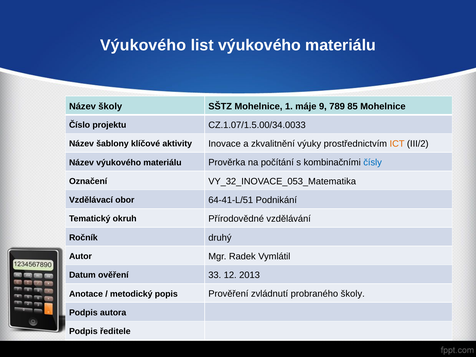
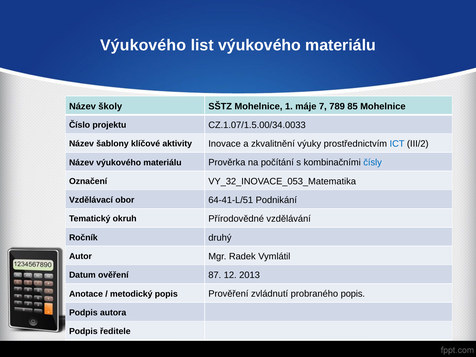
9: 9 -> 7
ICT colour: orange -> blue
33: 33 -> 87
probraného školy: školy -> popis
